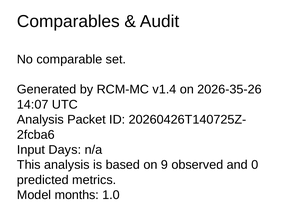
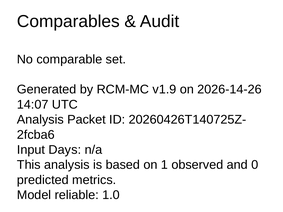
v1.4: v1.4 -> v1.9
2026-35-26: 2026-35-26 -> 2026-14-26
9: 9 -> 1
months: months -> reliable
